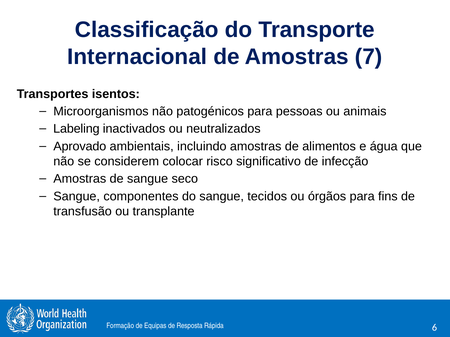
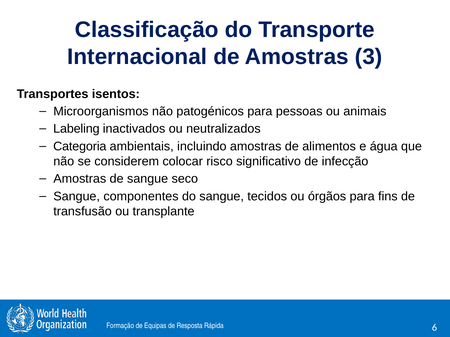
7: 7 -> 3
Aprovado: Aprovado -> Categoria
